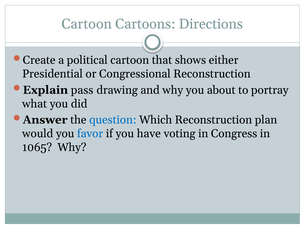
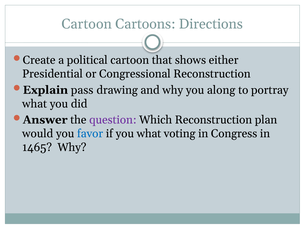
about: about -> along
question colour: blue -> purple
you have: have -> what
1065: 1065 -> 1465
